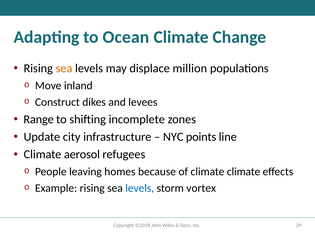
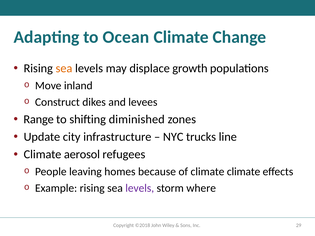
million: million -> growth
incomplete: incomplete -> diminished
points: points -> trucks
levels at (140, 188) colour: blue -> purple
vortex: vortex -> where
